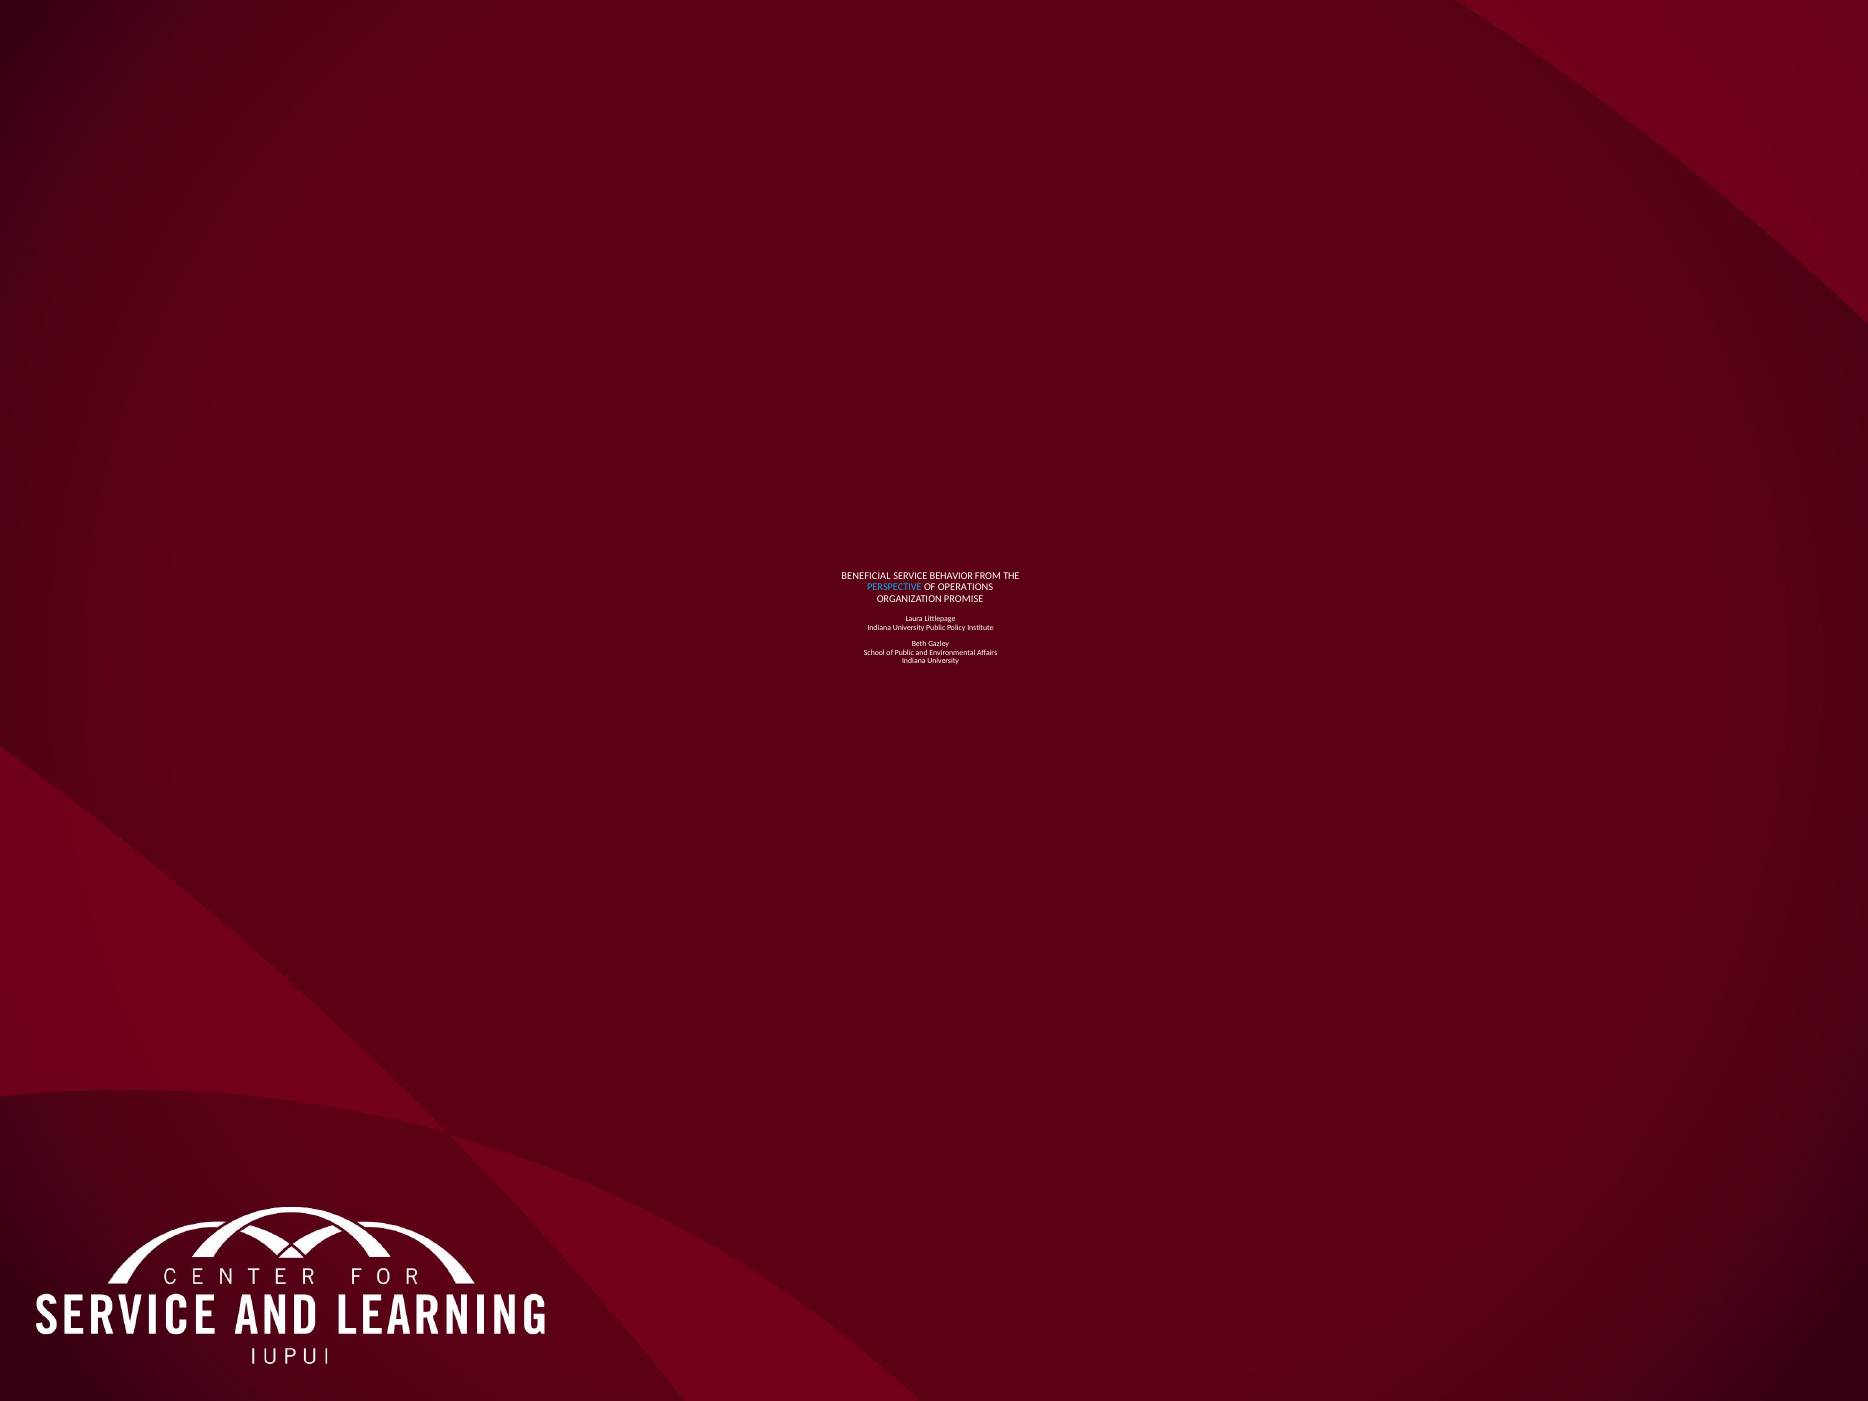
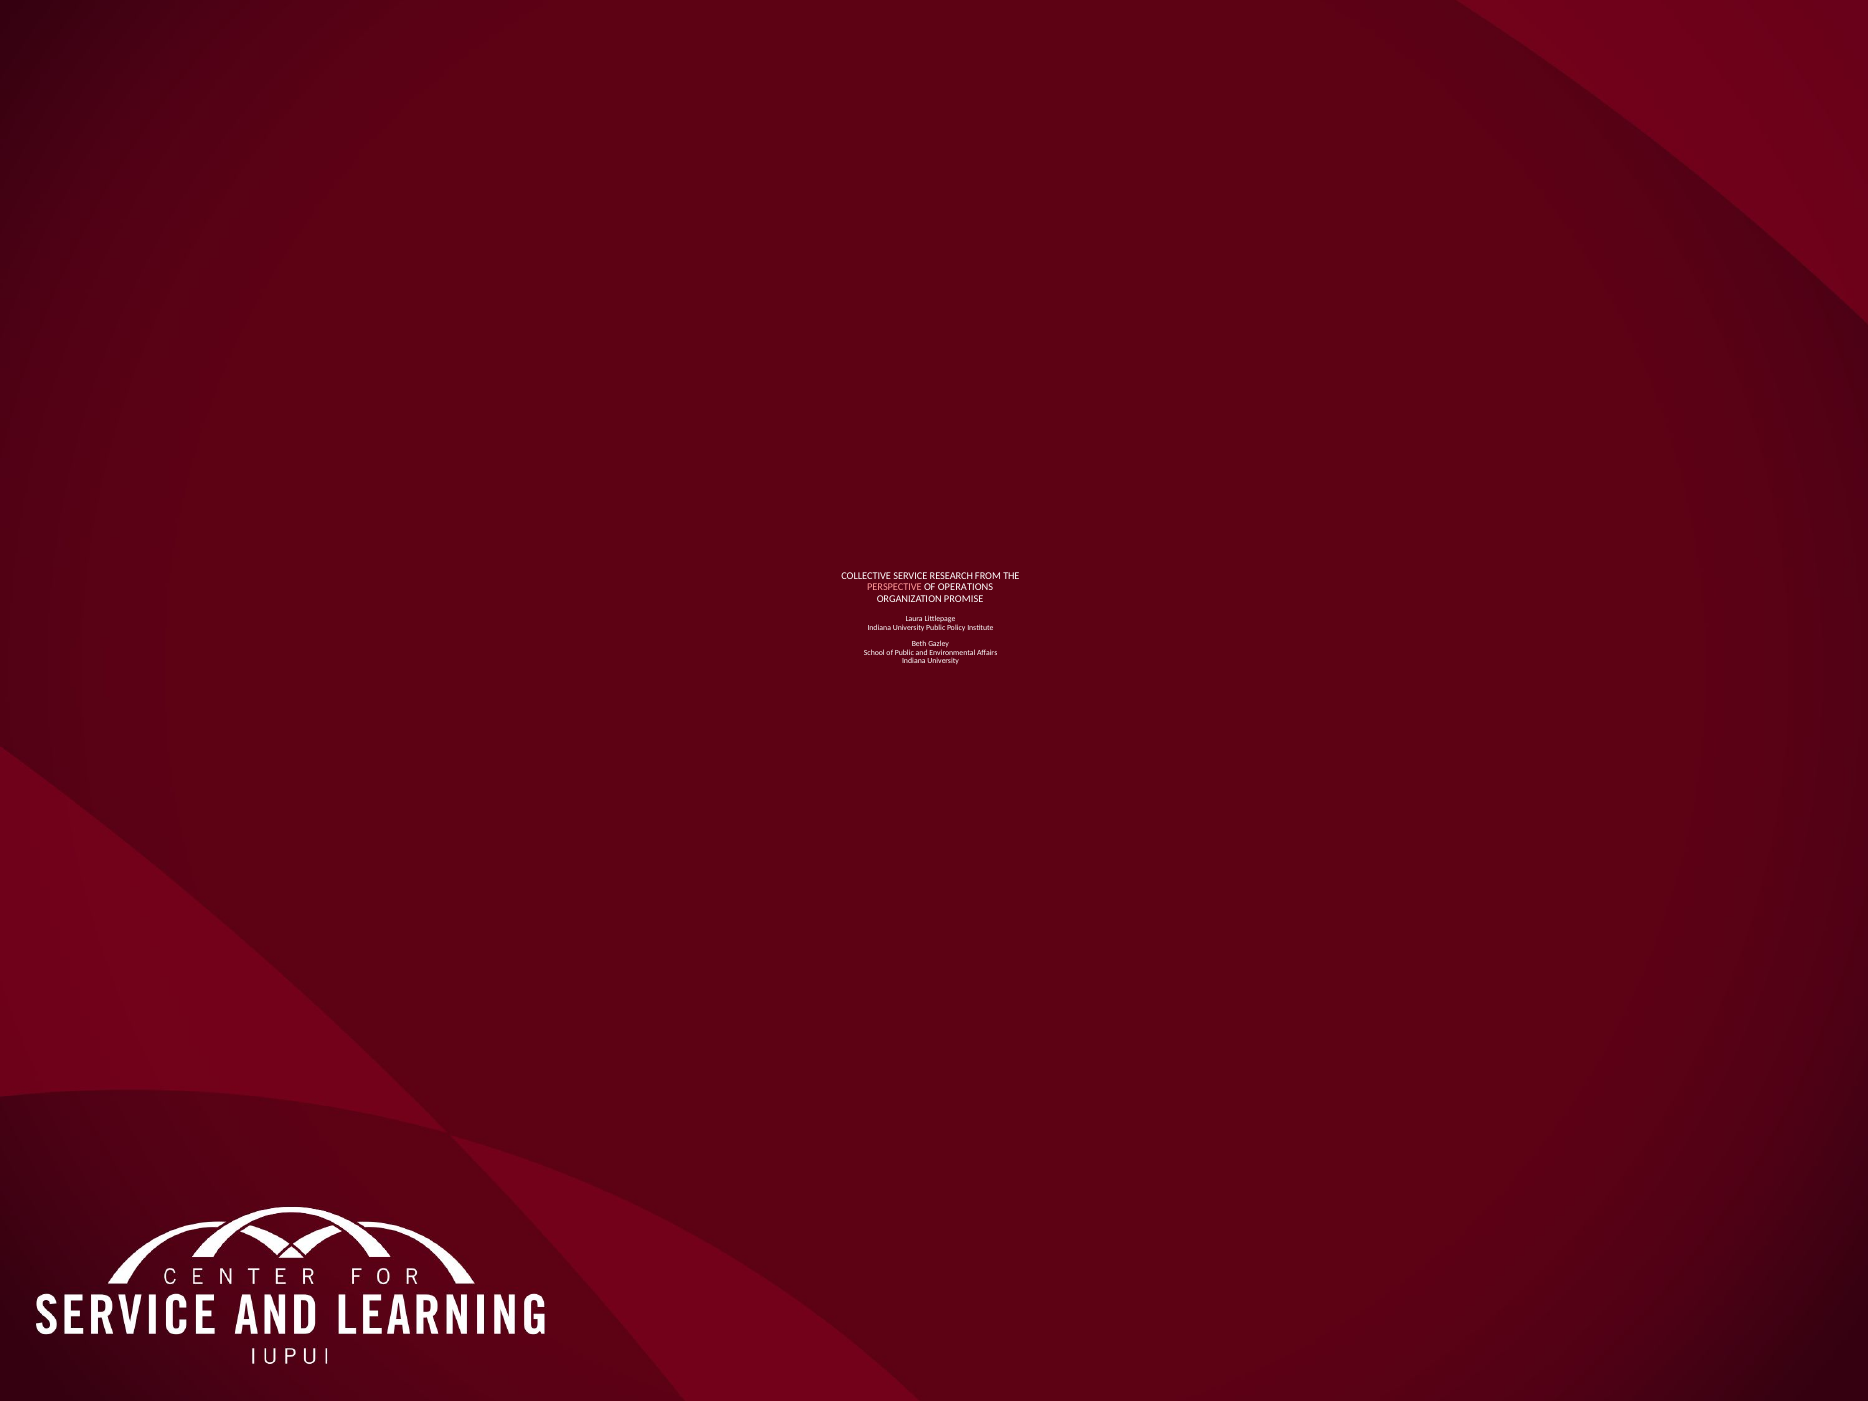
BENEFICIAL: BENEFICIAL -> COLLECTIVE
BEHAVIOR: BEHAVIOR -> RESEARCH
PERSPECTIVE colour: light blue -> pink
